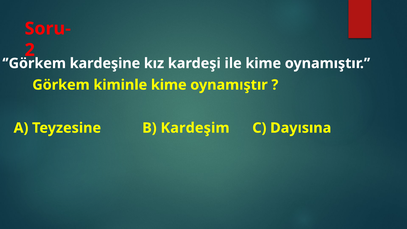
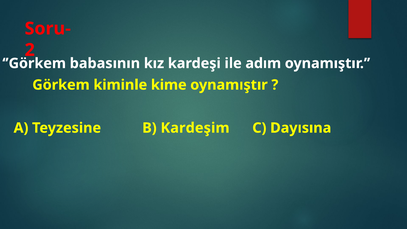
kardeşine: kardeşine -> babasının
ile kime: kime -> adım
